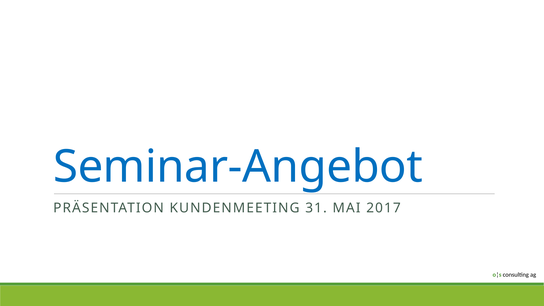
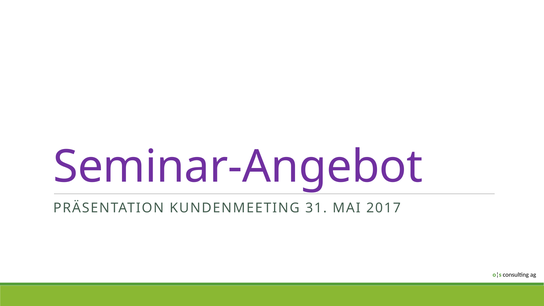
Seminar-Angebot colour: blue -> purple
